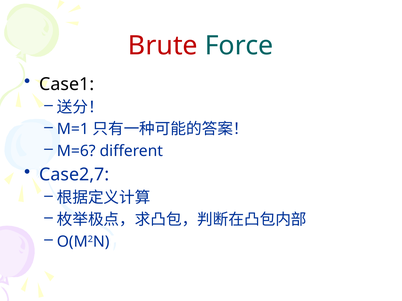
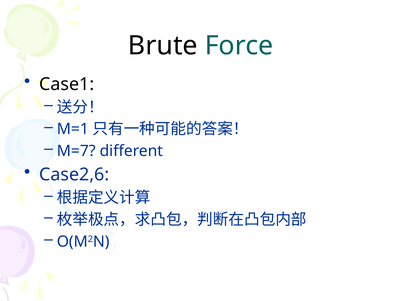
Brute colour: red -> black
M=6: M=6 -> M=7
Case2,7: Case2,7 -> Case2,6
